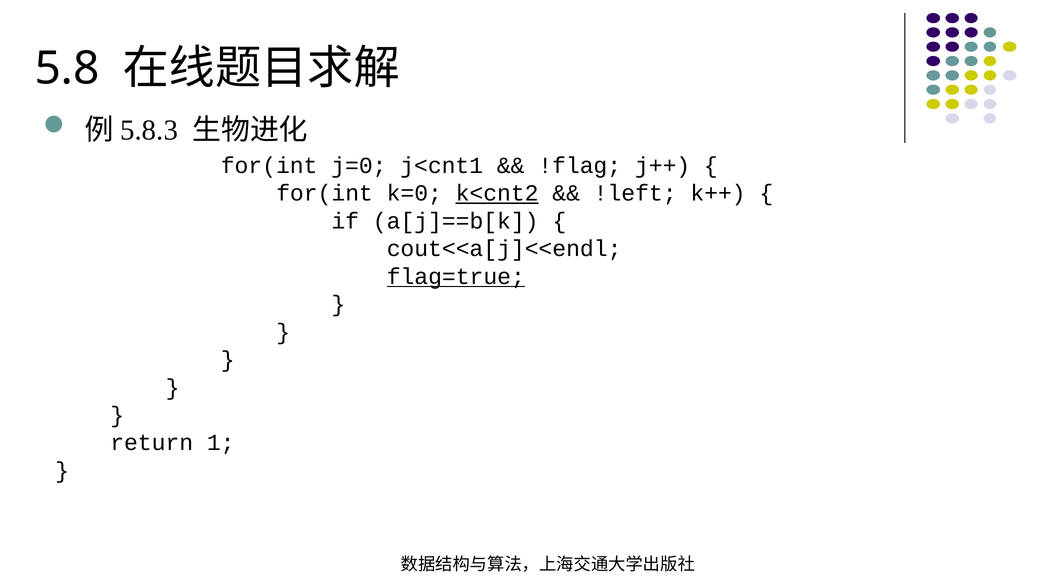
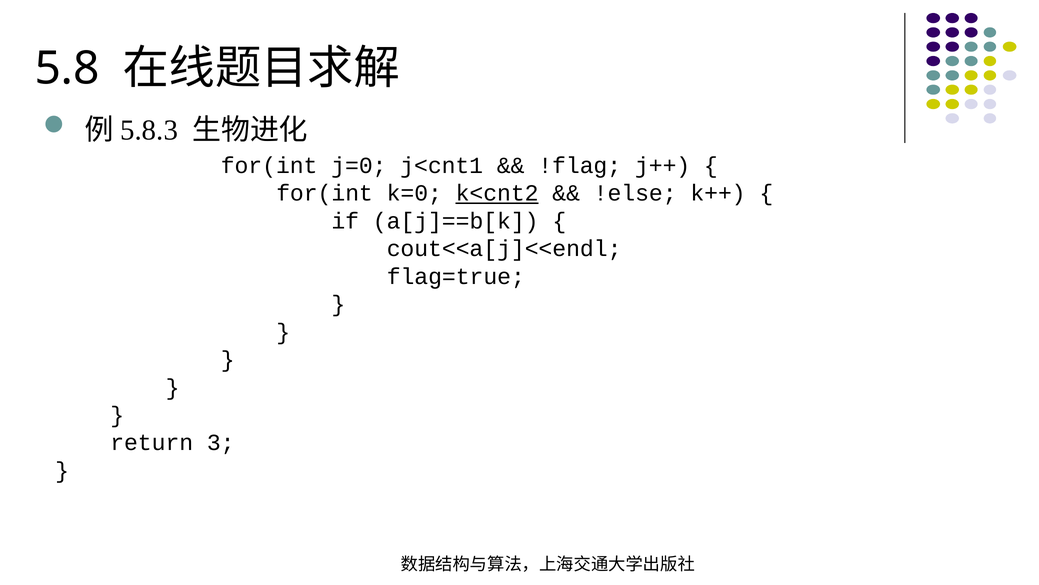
!left: !left -> !else
flag=true underline: present -> none
1: 1 -> 3
